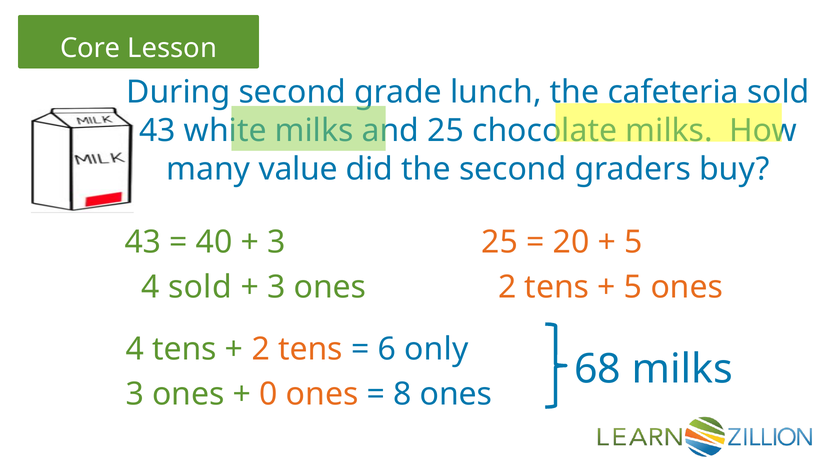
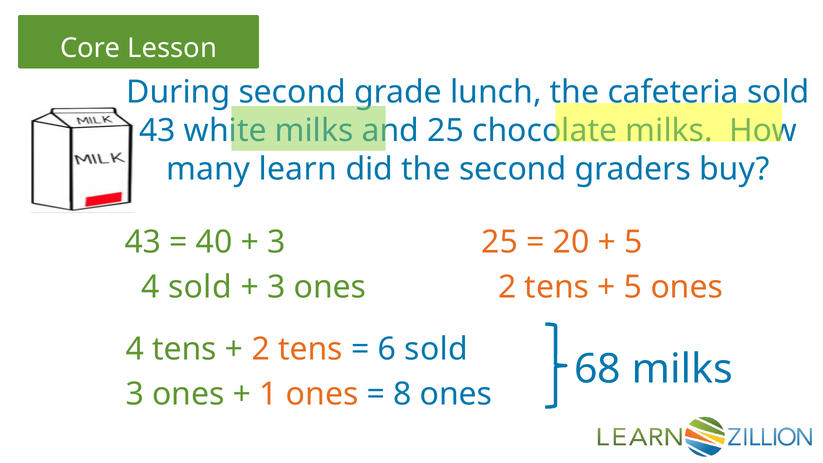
value: value -> learn
6 only: only -> sold
0: 0 -> 1
